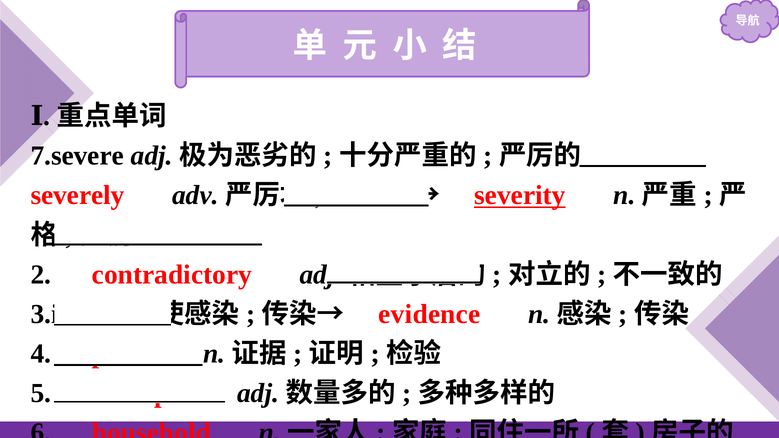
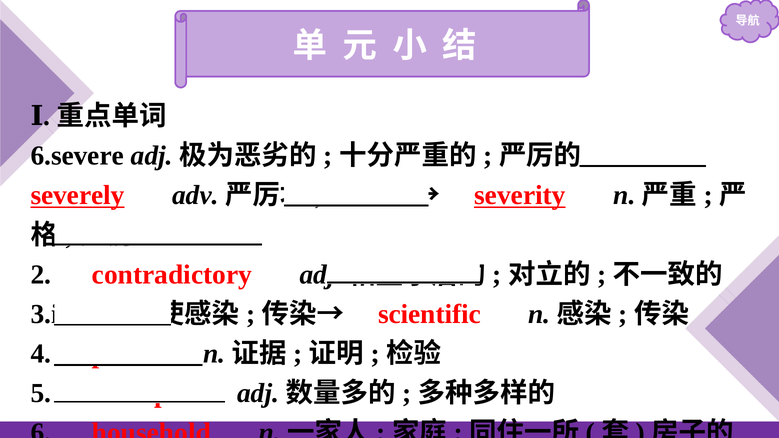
7.severe: 7.severe -> 6.severe
severely underline: none -> present
evidence: evidence -> scientific
